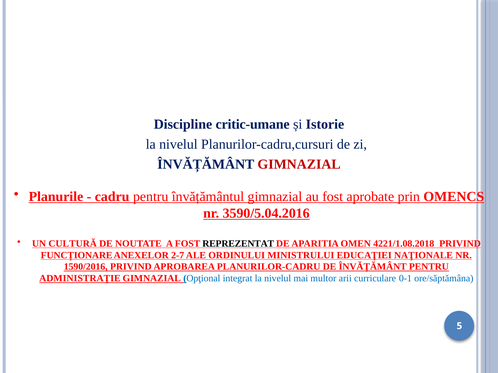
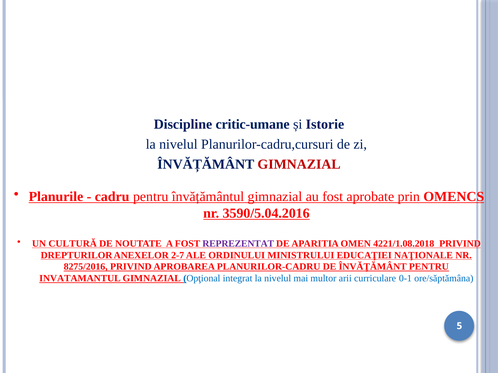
REPREZENTAT colour: black -> purple
FUNCȚIONARE: FUNCȚIONARE -> DREPTURILOR
1590/2016: 1590/2016 -> 8275/2016
ADMINISTRAŢIE: ADMINISTRAŢIE -> INVATAMANTUL
